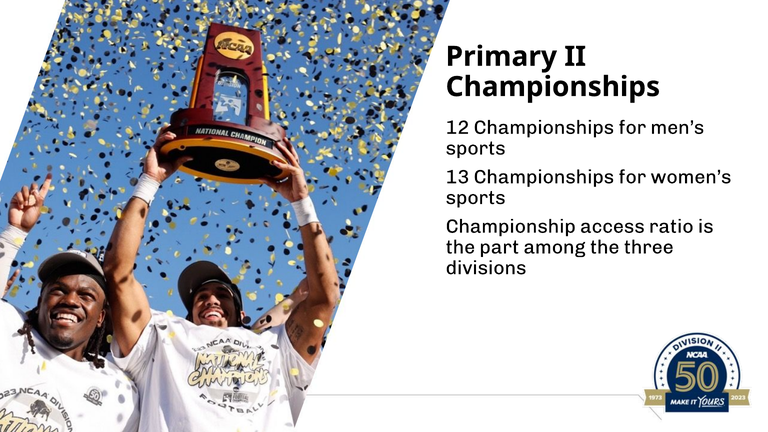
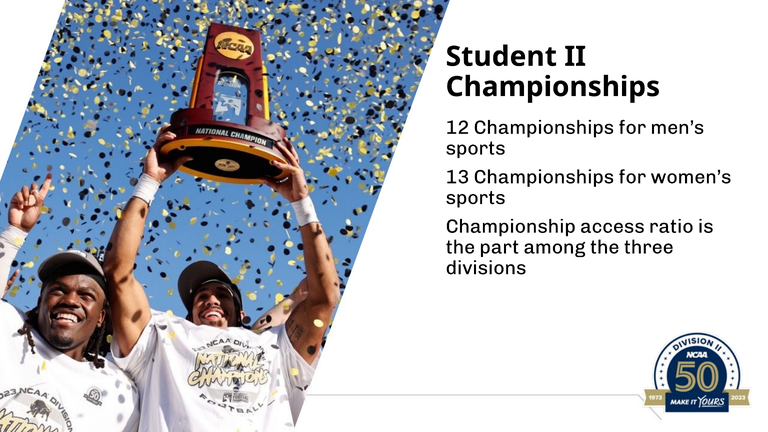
Primary: Primary -> Student
